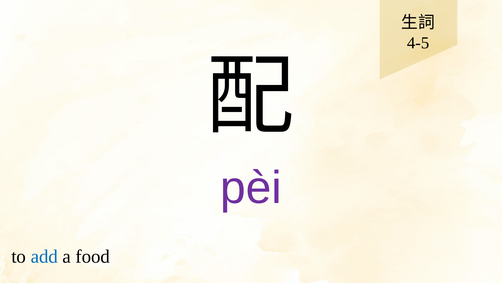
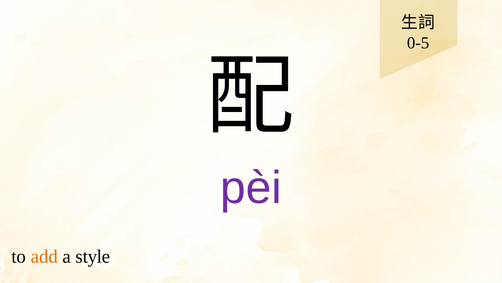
4-5: 4-5 -> 0-5
add colour: blue -> orange
food: food -> style
